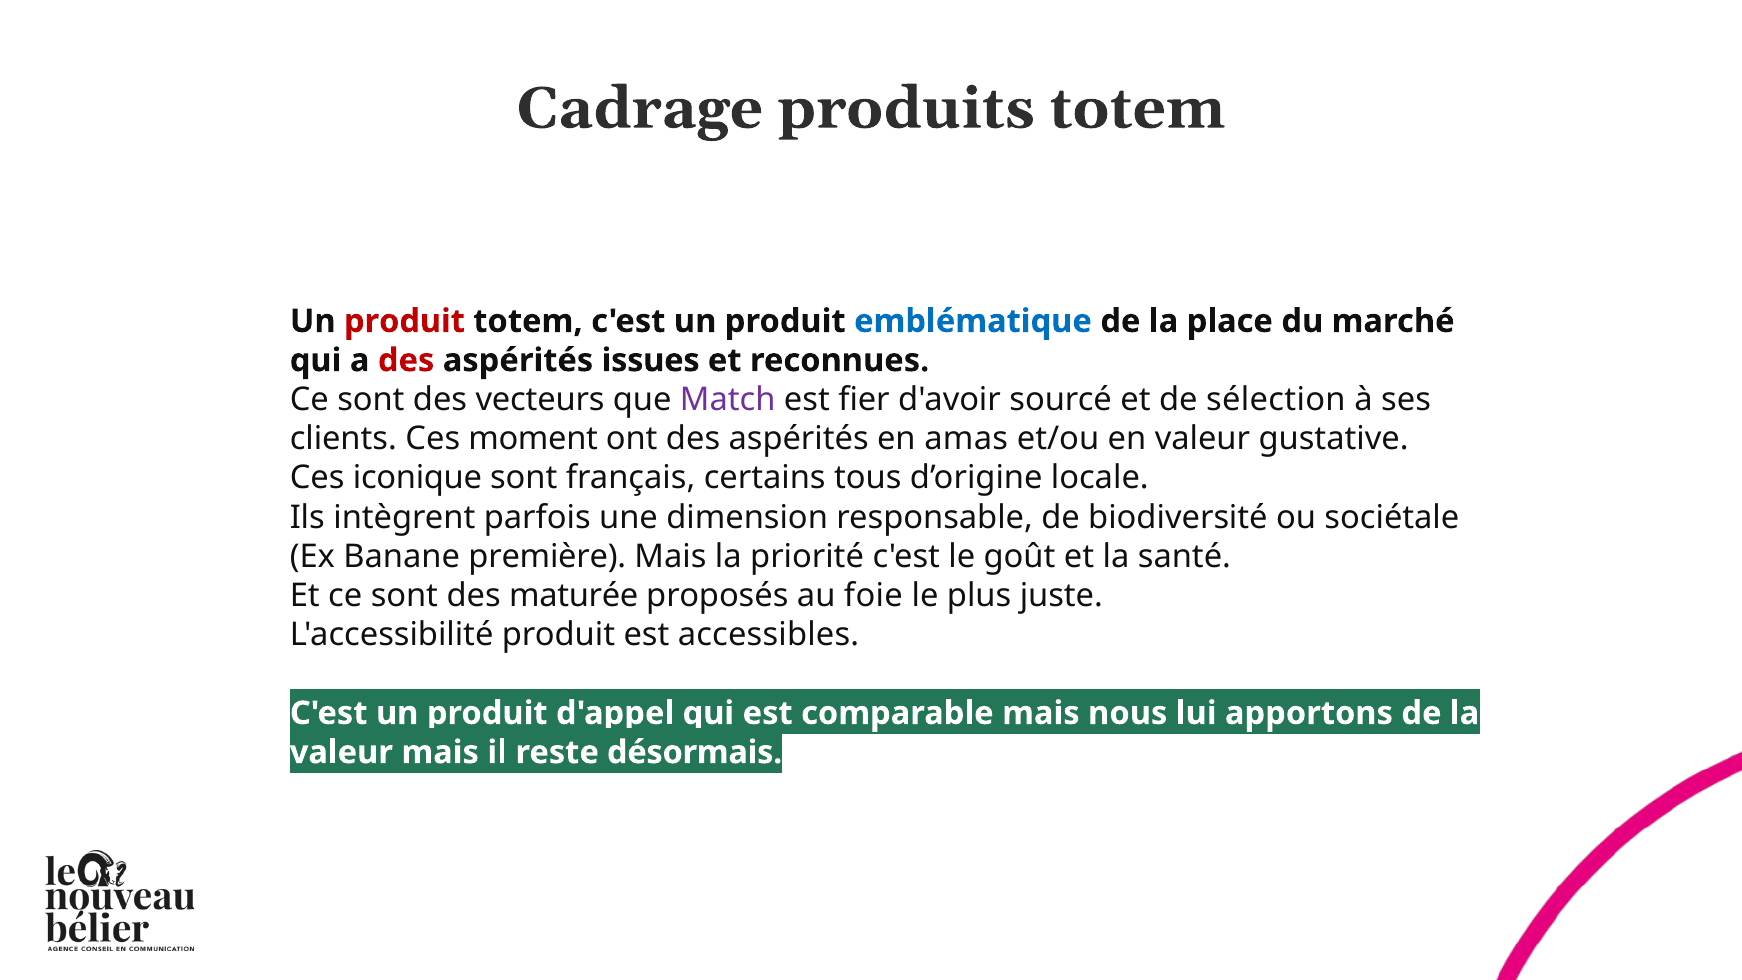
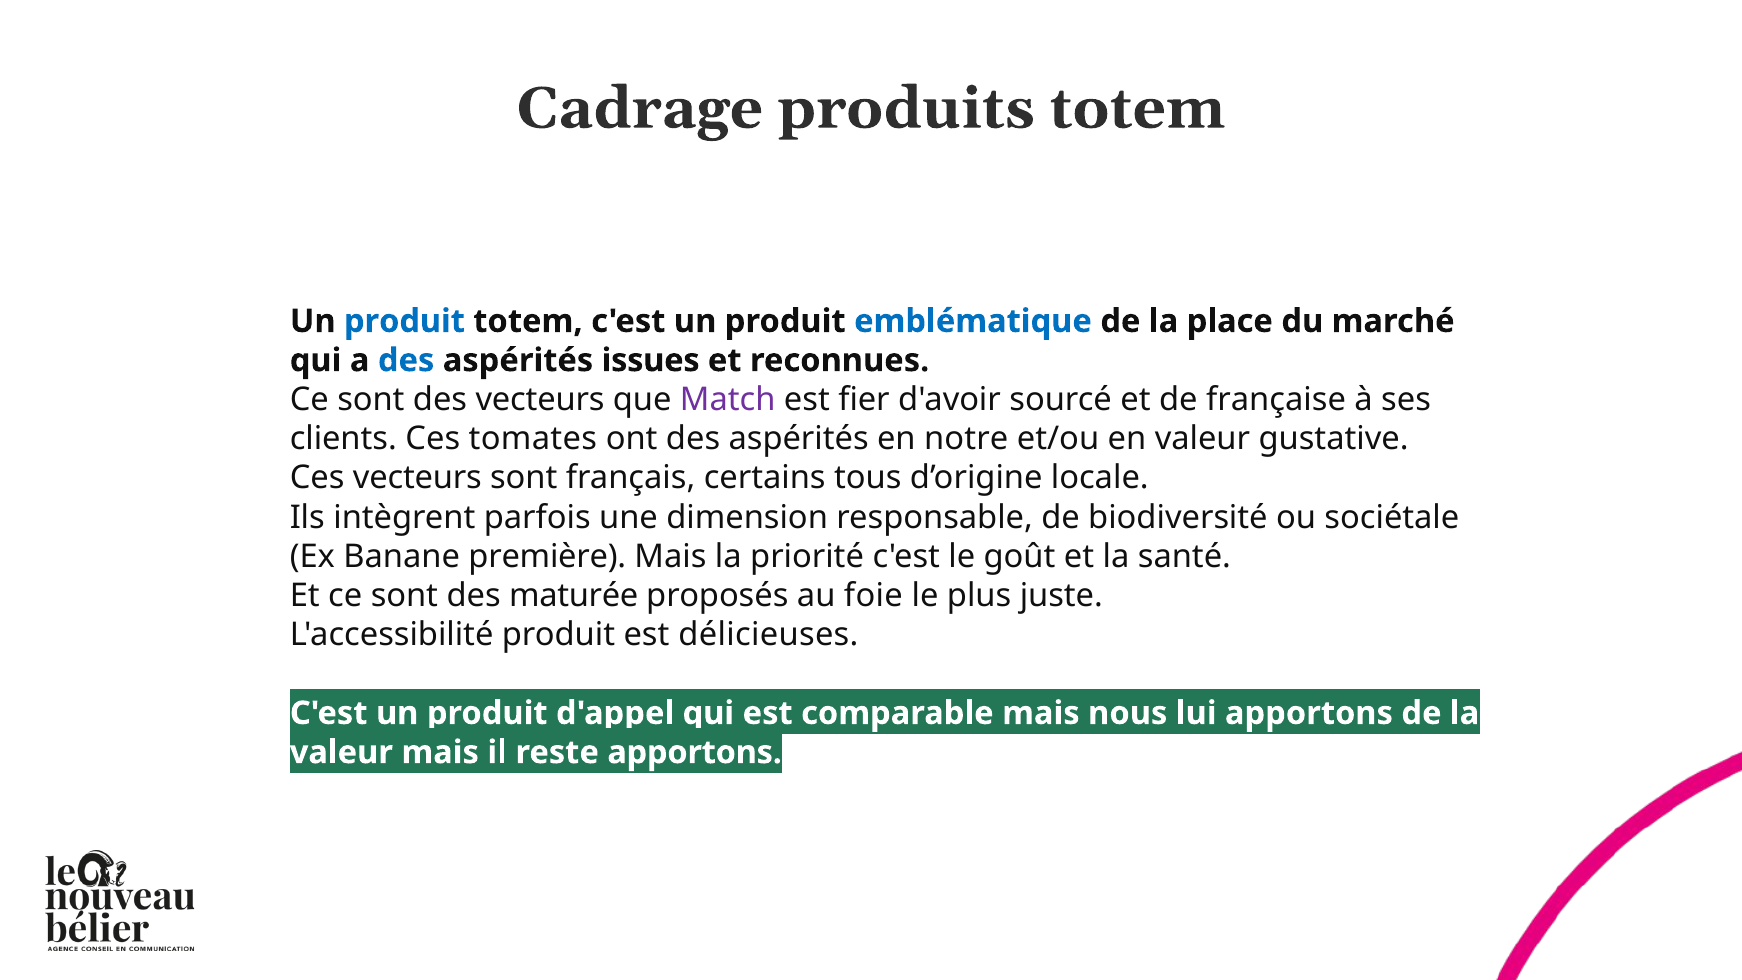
produit at (404, 321) colour: red -> blue
des at (406, 360) colour: red -> blue
sélection: sélection -> française
moment: moment -> tomates
amas: amas -> notre
Ces iconique: iconique -> vecteurs
accessibles: accessibles -> délicieuses
reste désormais: désormais -> apportons
